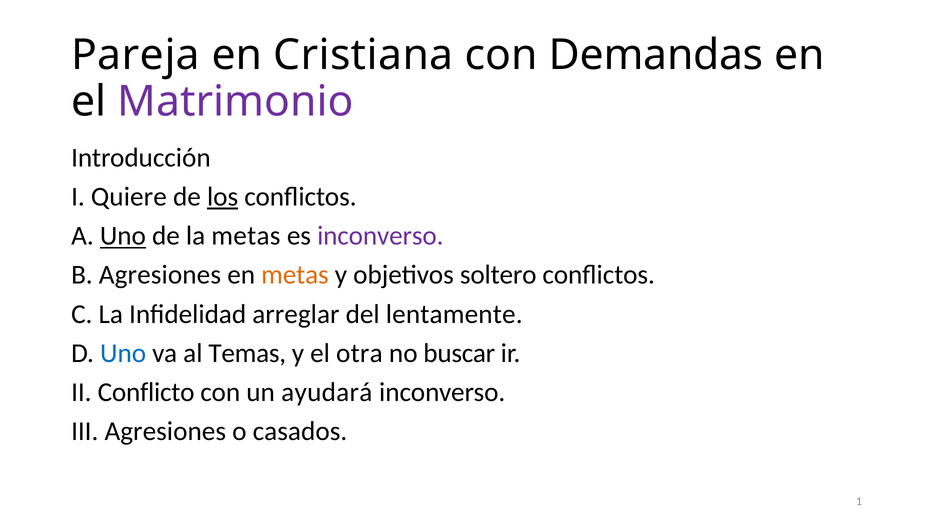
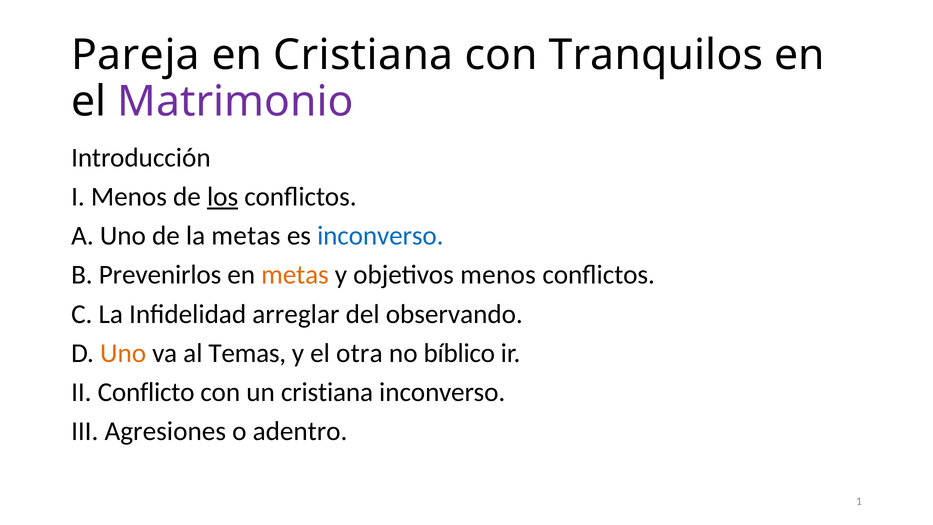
Demandas: Demandas -> Tranquilos
I Quiere: Quiere -> Menos
Uno at (123, 236) underline: present -> none
inconverso at (380, 236) colour: purple -> blue
B Agresiones: Agresiones -> Prevenirlos
objetivos soltero: soltero -> menos
lentamente: lentamente -> observando
Uno at (123, 353) colour: blue -> orange
buscar: buscar -> bíblico
un ayudará: ayudará -> cristiana
casados: casados -> adentro
